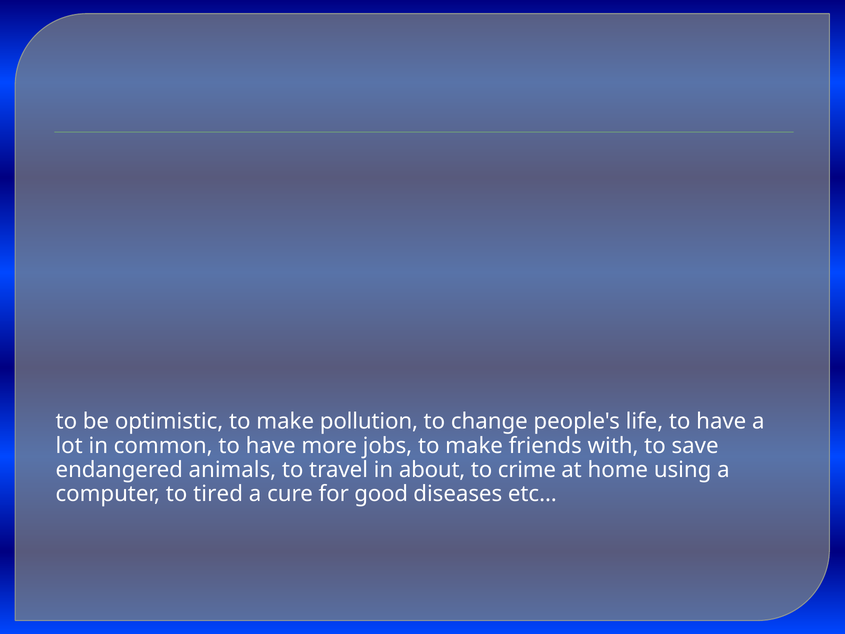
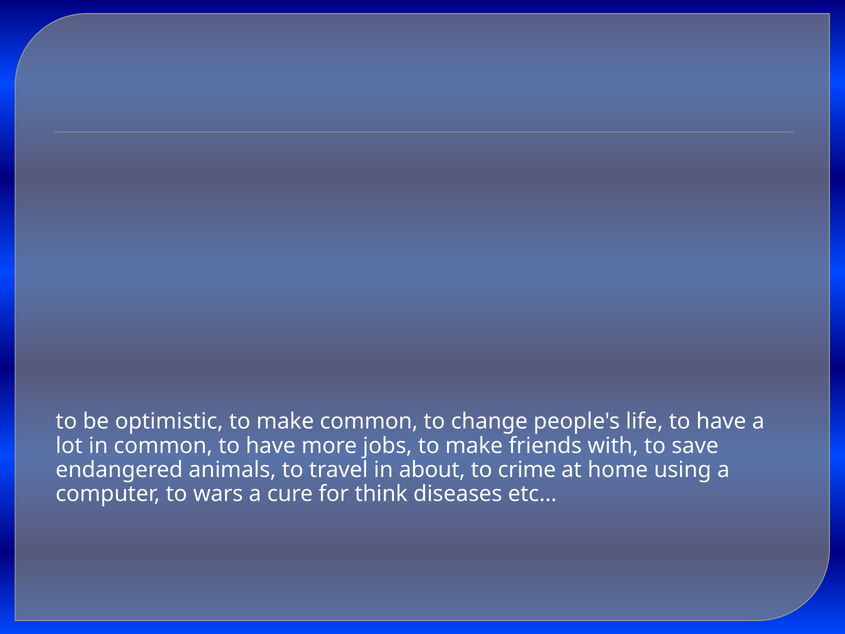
make pollution: pollution -> common
tired: tired -> wars
good: good -> think
